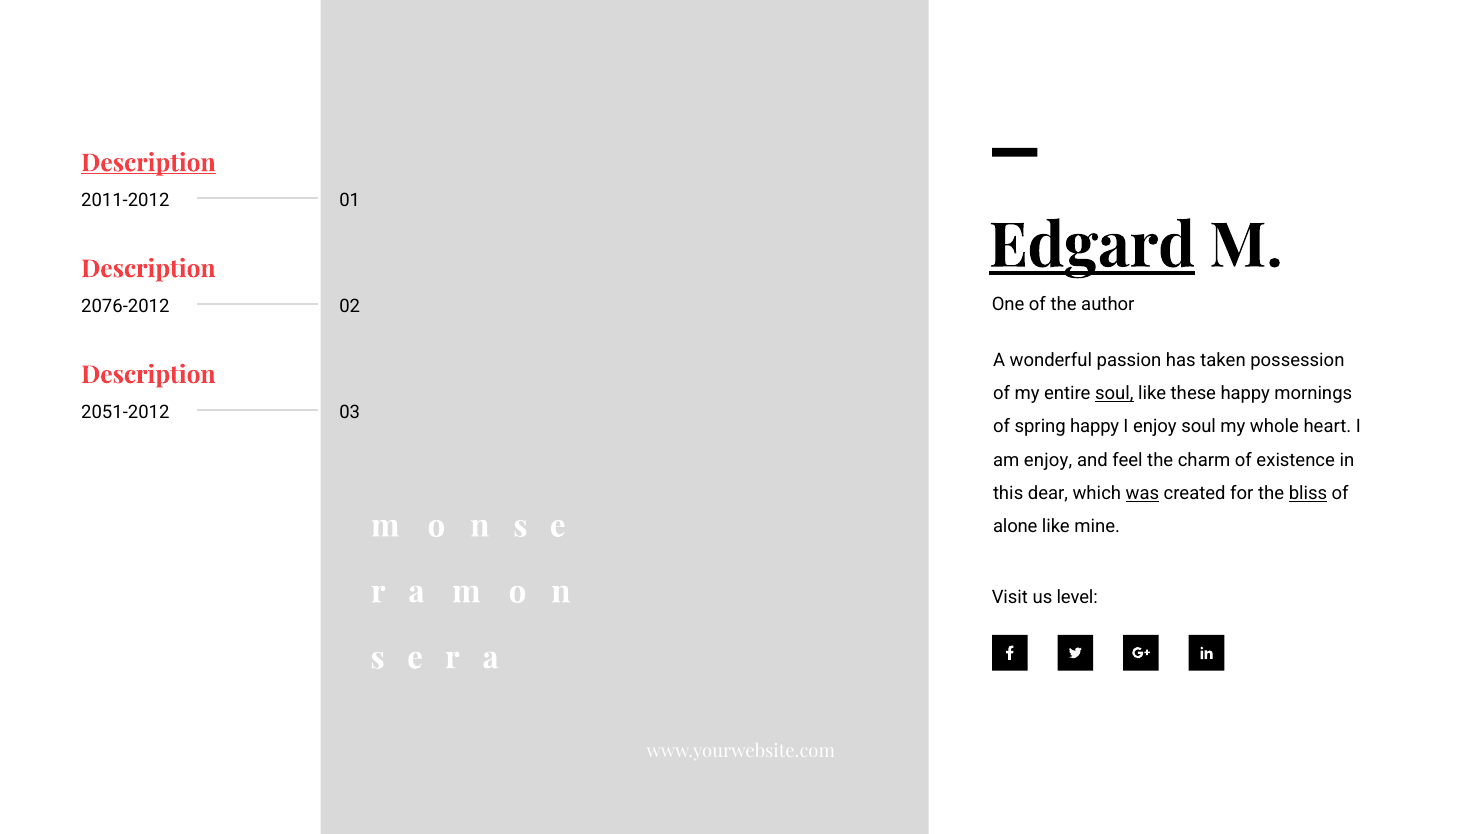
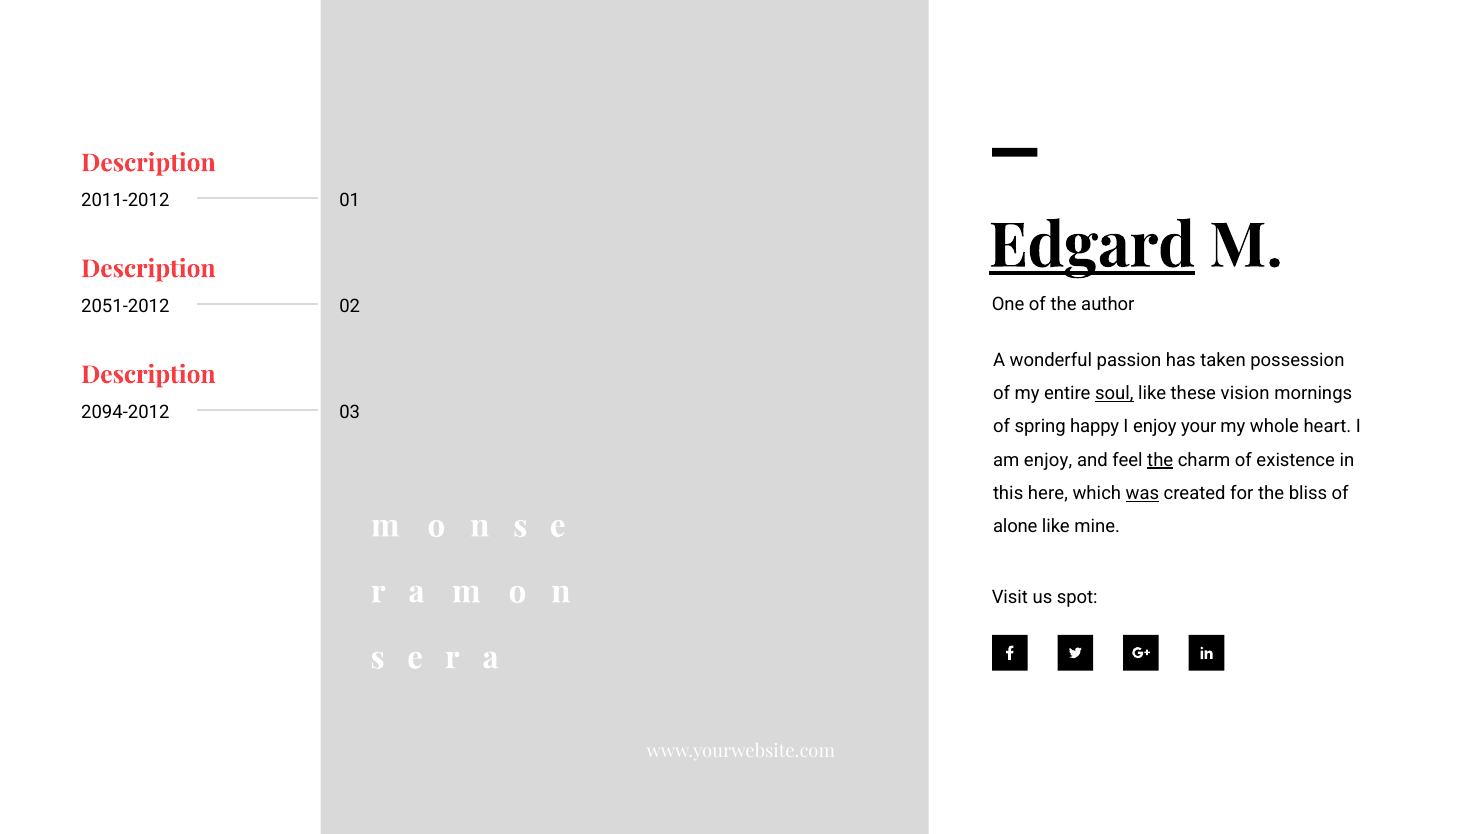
Description at (148, 163) underline: present -> none
2076-2012: 2076-2012 -> 2051-2012
these happy: happy -> vision
2051-2012: 2051-2012 -> 2094-2012
enjoy soul: soul -> your
the at (1160, 460) underline: none -> present
dear: dear -> here
bliss underline: present -> none
level: level -> spot
